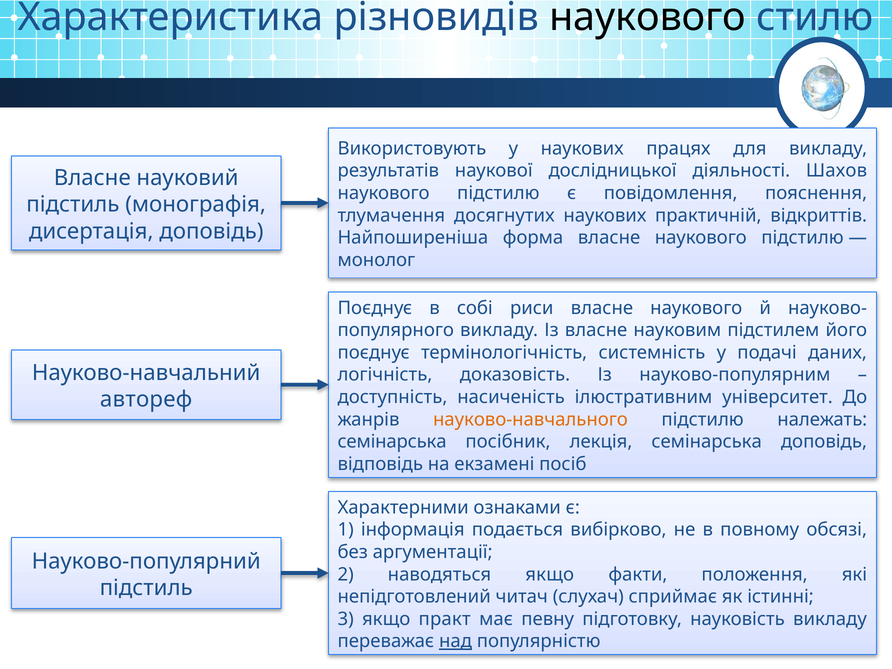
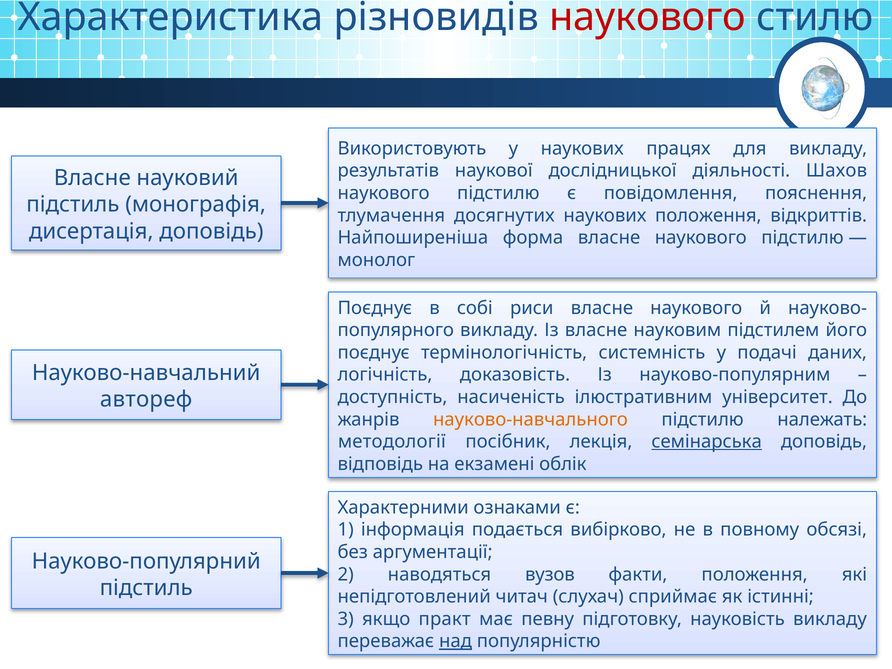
наукового at (648, 17) colour: black -> red
наукових практичній: практичній -> положення
семінарська at (392, 442): семінарська -> методології
семінарська at (707, 442) underline: none -> present
посіб: посіб -> облік
наводяться якщо: якщо -> вузов
